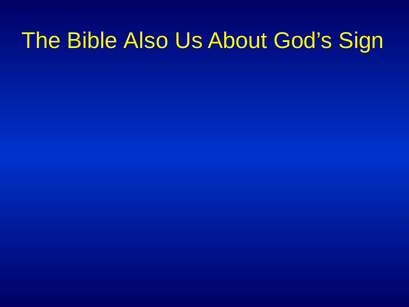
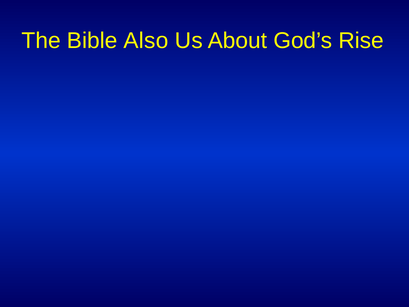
Sign: Sign -> Rise
